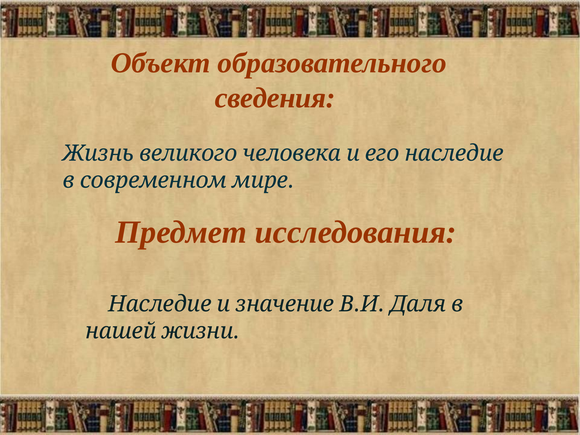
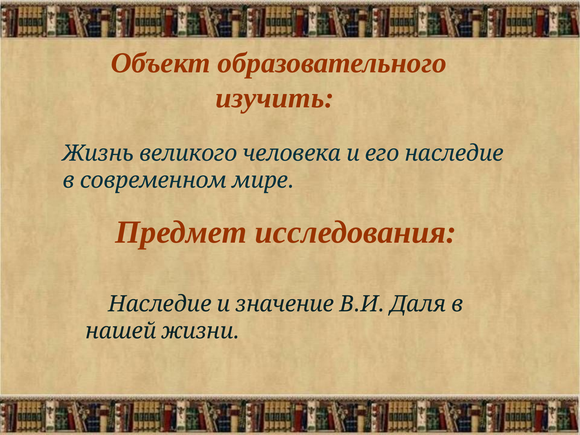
сведения: сведения -> изучить
